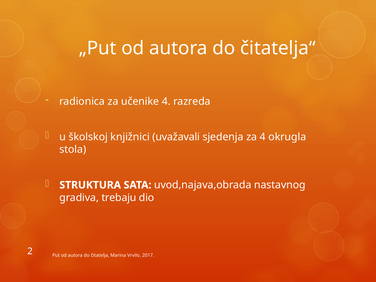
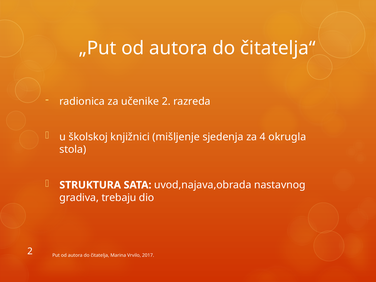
učenike 4: 4 -> 2
uvažavali: uvažavali -> mišljenje
